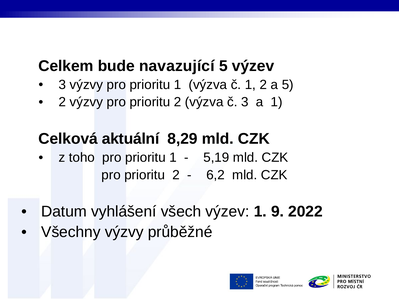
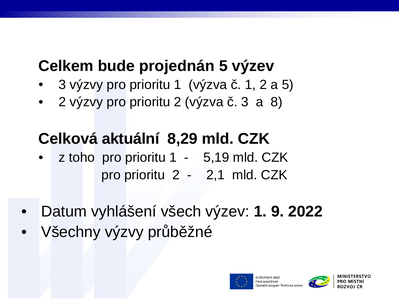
navazující: navazující -> projednán
a 1: 1 -> 8
6,2: 6,2 -> 2,1
